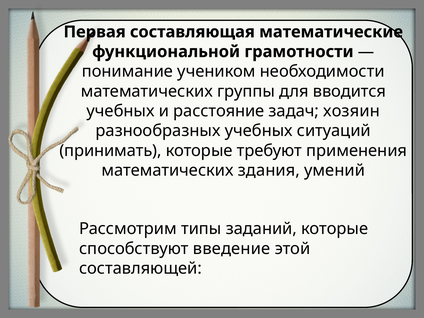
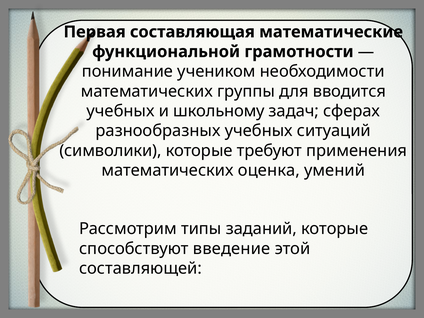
расстояние: расстояние -> школьному
хозяин: хозяин -> сферах
принимать: принимать -> символики
здания: здания -> оценка
